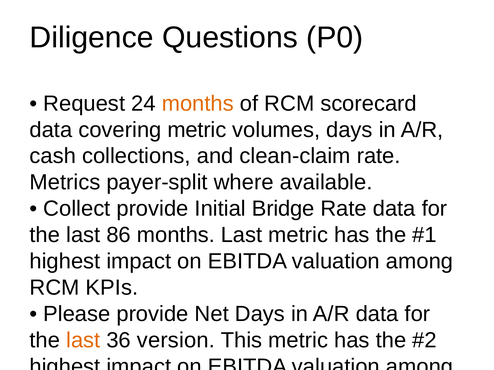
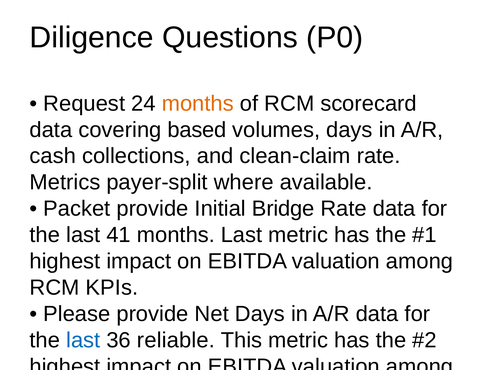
covering metric: metric -> based
Collect at (77, 209): Collect -> Packet
86: 86 -> 41
last at (83, 341) colour: orange -> blue
version: version -> reliable
